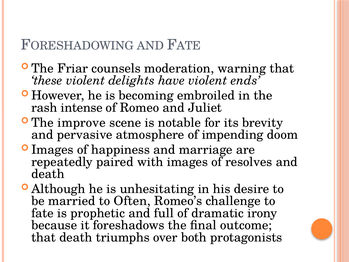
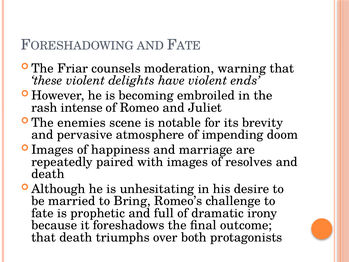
improve: improve -> enemies
Often: Often -> Bring
